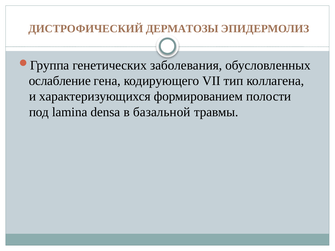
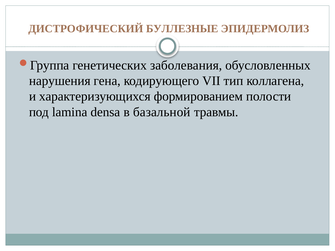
ДЕРМАТОЗЫ: ДЕРМАТОЗЫ -> БУЛЛЕЗНЫЕ
ослабление: ослабление -> нарушения
